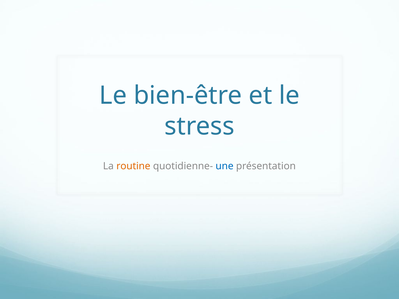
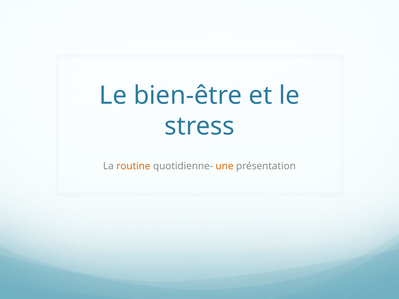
une colour: blue -> orange
